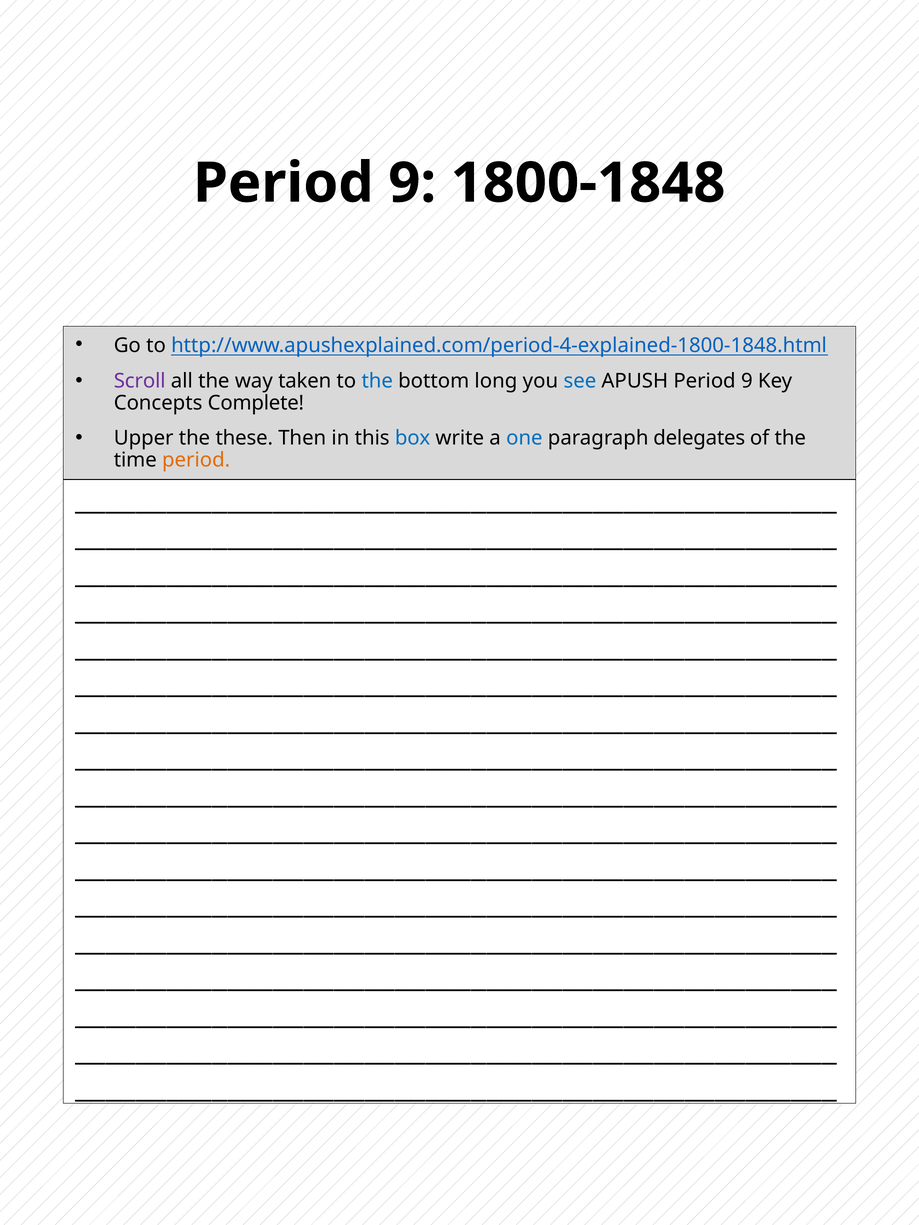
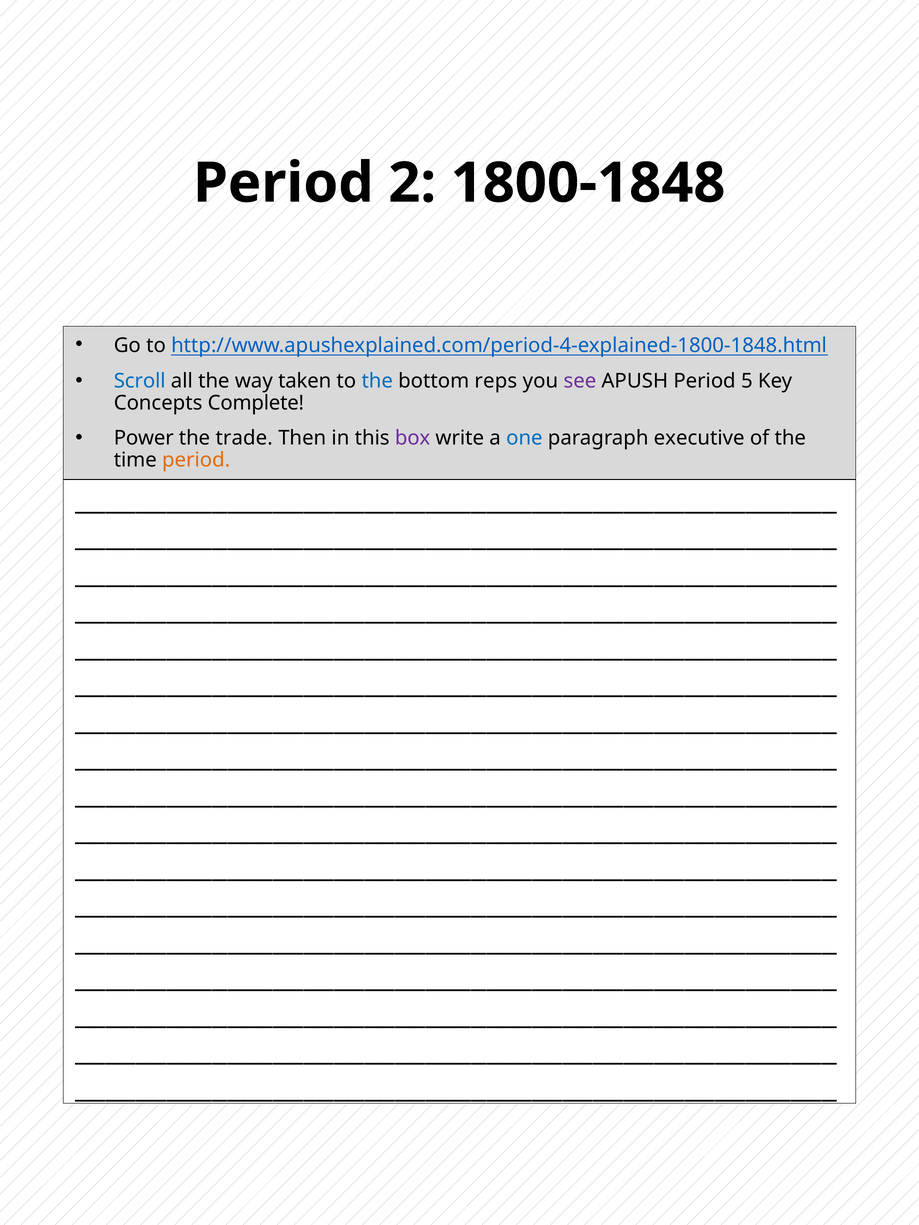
9 at (412, 183): 9 -> 2
Scroll colour: purple -> blue
long: long -> reps
see colour: blue -> purple
APUSH Period 9: 9 -> 5
Upper: Upper -> Power
these: these -> trade
box colour: blue -> purple
delegates: delegates -> executive
